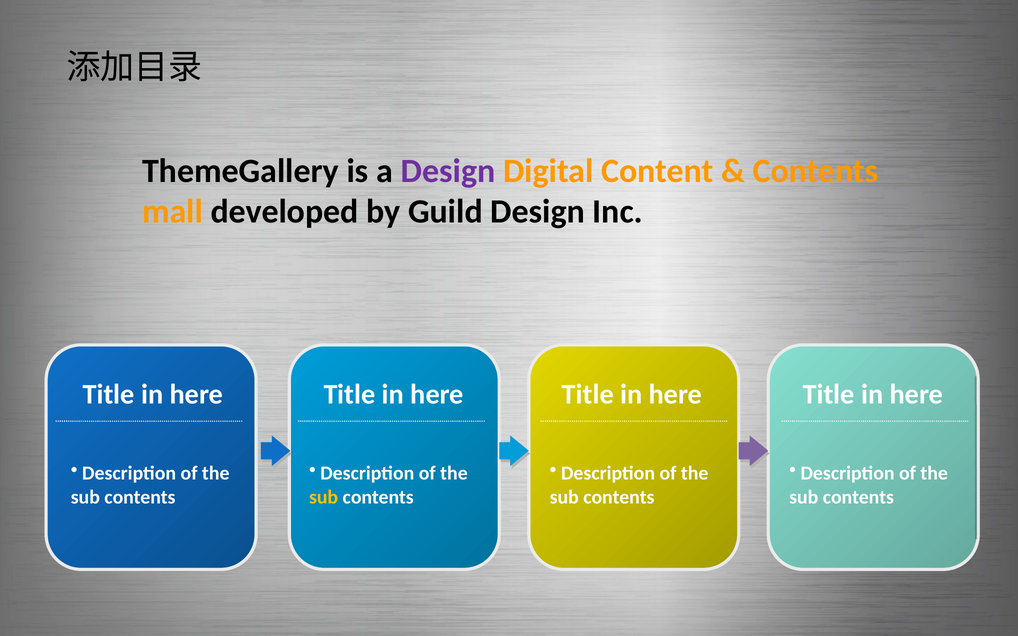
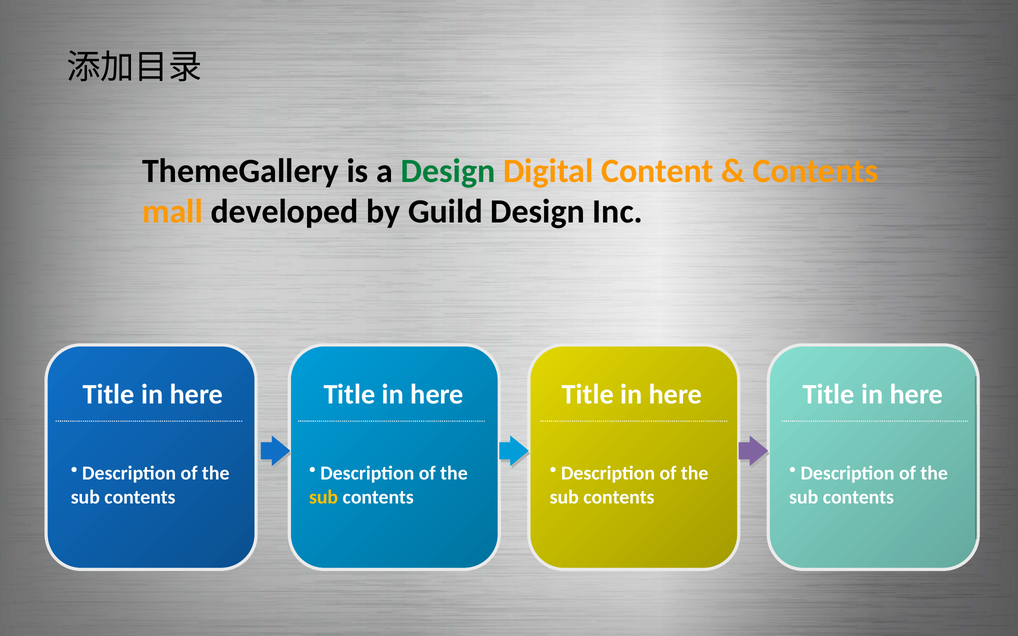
Design at (448, 171) colour: purple -> green
